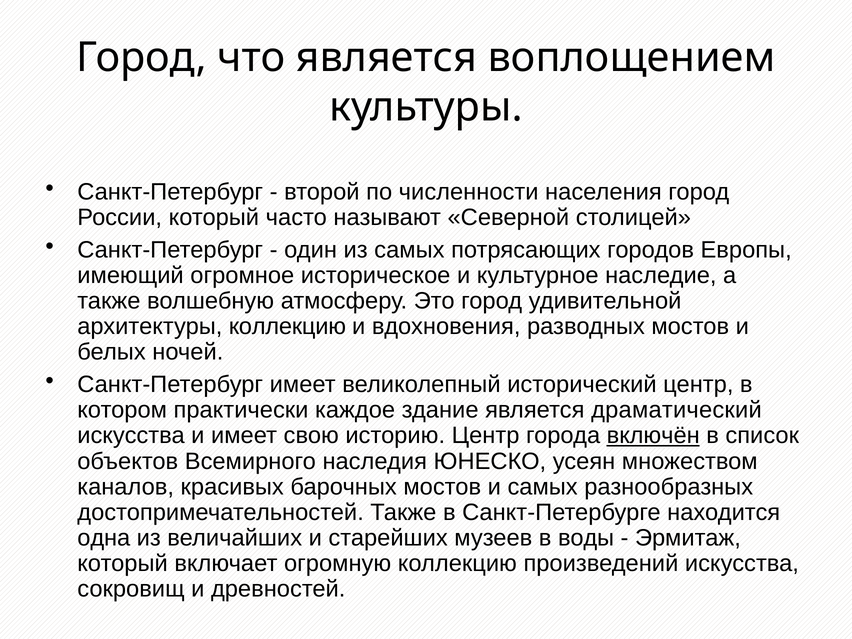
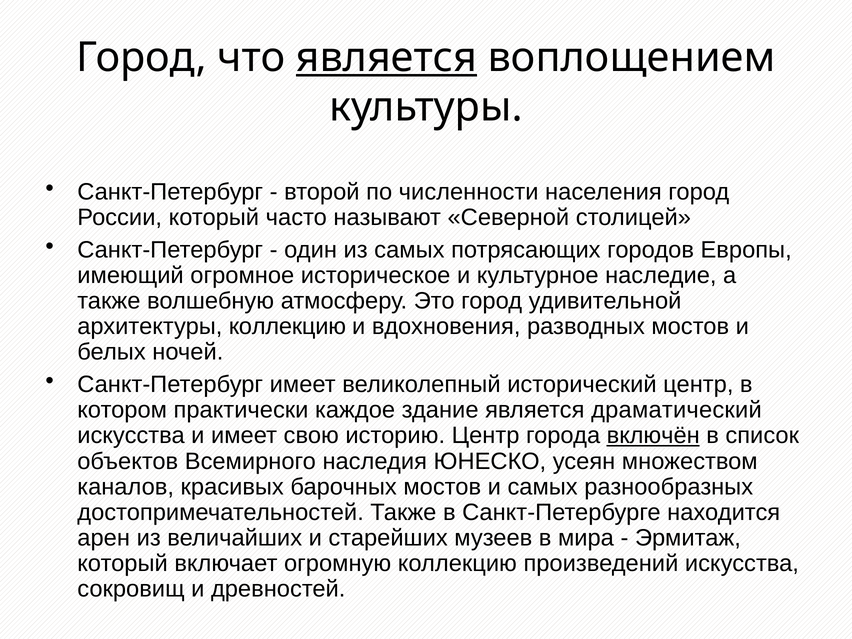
является at (386, 58) underline: none -> present
одна: одна -> арен
воды: воды -> мира
